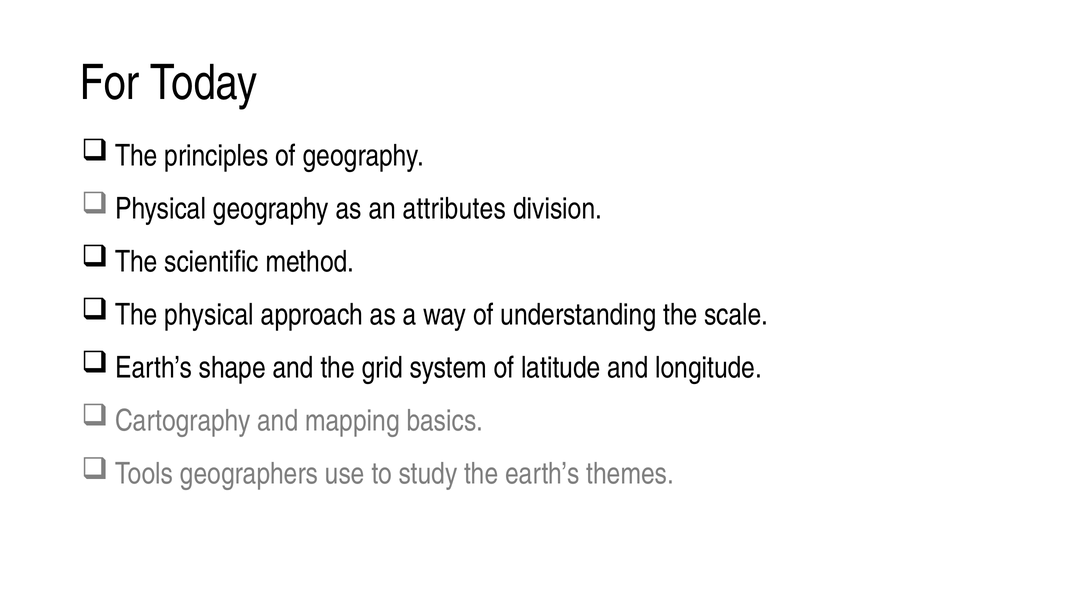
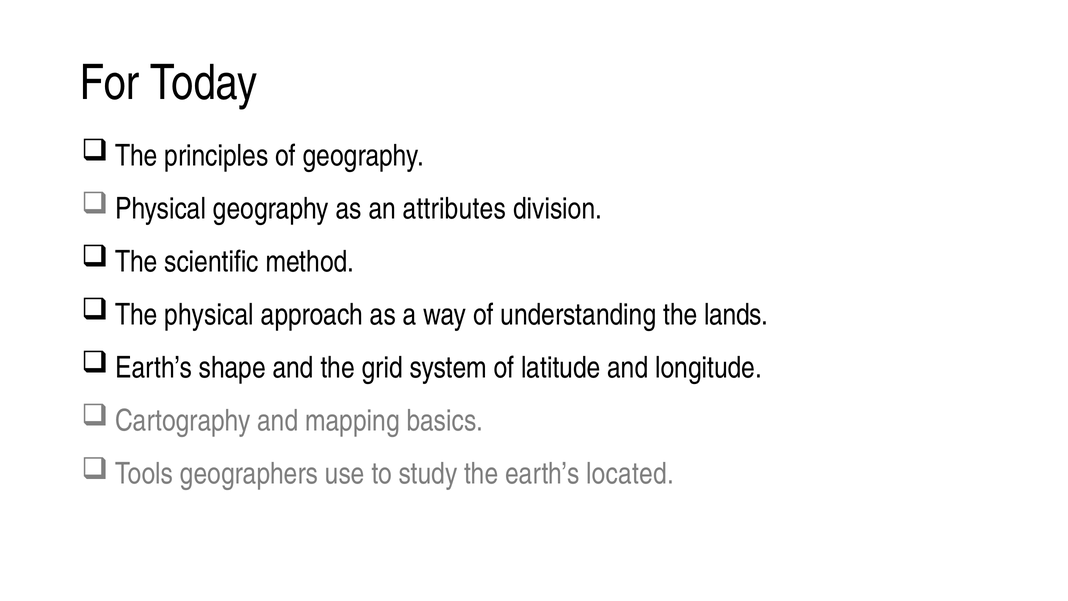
scale: scale -> lands
themes: themes -> located
